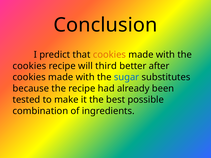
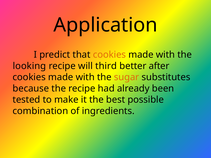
Conclusion: Conclusion -> Application
cookies at (29, 66): cookies -> looking
sugar colour: blue -> orange
